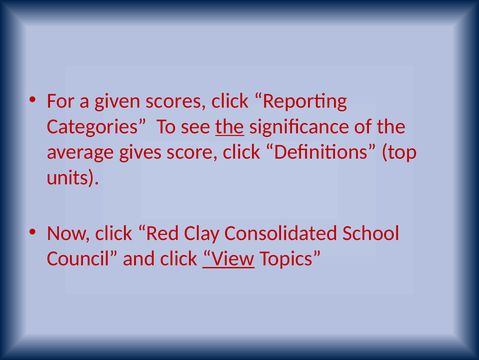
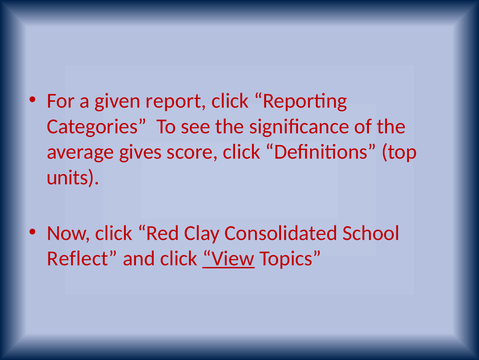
scores: scores -> report
the at (230, 126) underline: present -> none
Council: Council -> Reflect
